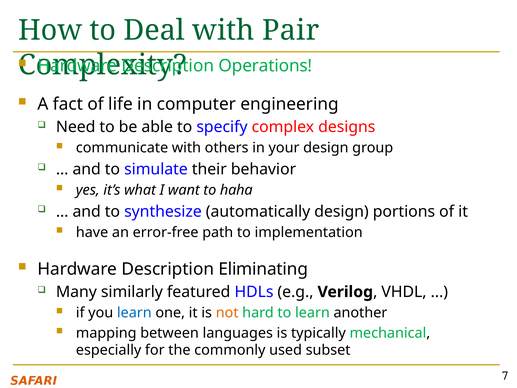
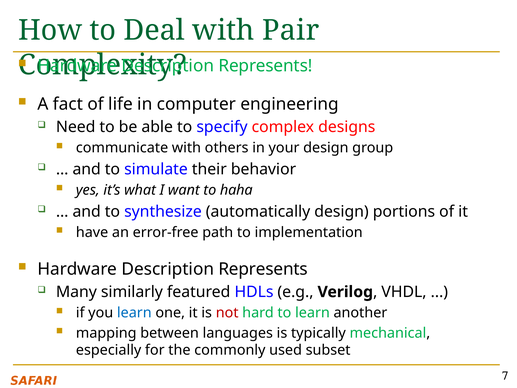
Operations at (265, 66): Operations -> Represents
Eliminating at (263, 269): Eliminating -> Represents
not colour: orange -> red
